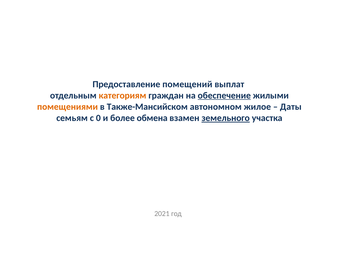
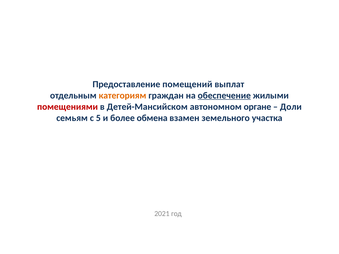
помещениями colour: orange -> red
Также-Мансийском: Также-Мансийском -> Детей-Мансийском
жилое: жилое -> органе
Даты: Даты -> Доли
0: 0 -> 5
земельного underline: present -> none
